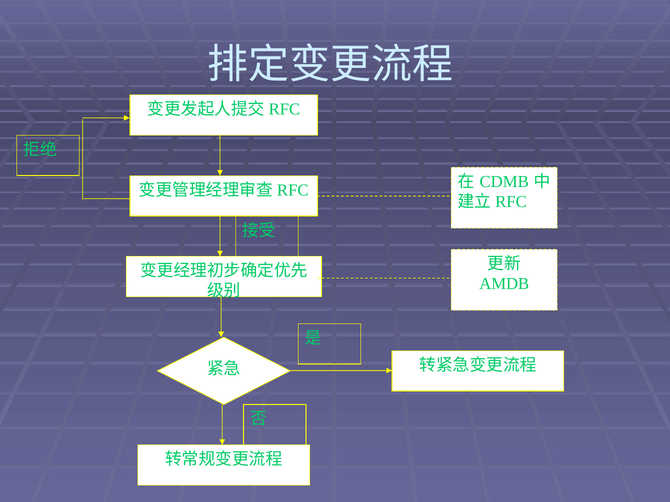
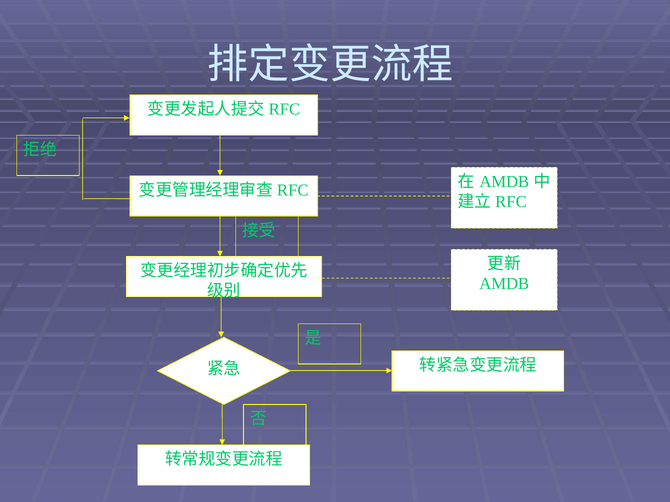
CDMB at (504, 182): CDMB -> AMDB
